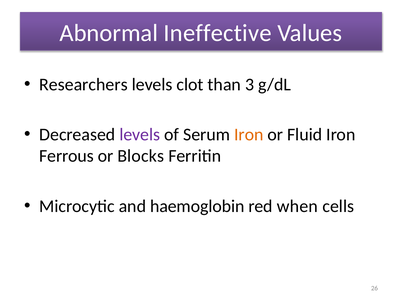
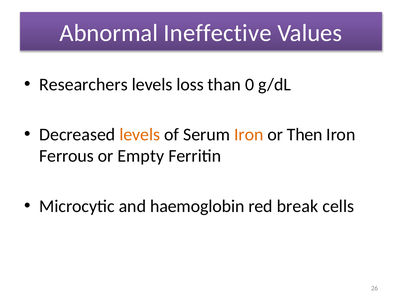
clot: clot -> loss
3: 3 -> 0
levels at (140, 134) colour: purple -> orange
Fluid: Fluid -> Then
Blocks: Blocks -> Empty
when: when -> break
